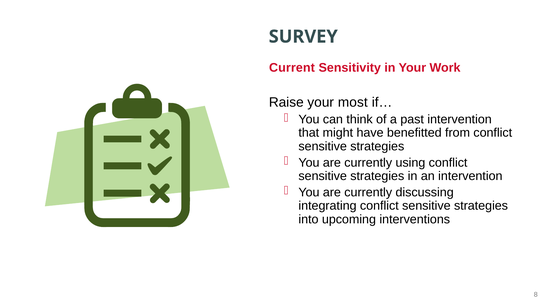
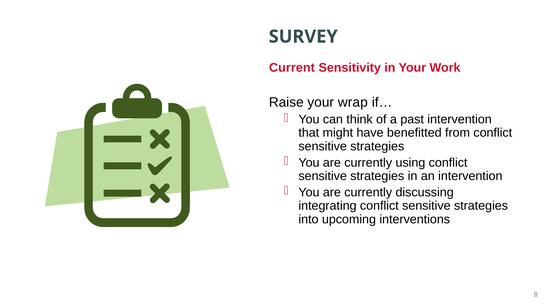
most: most -> wrap
